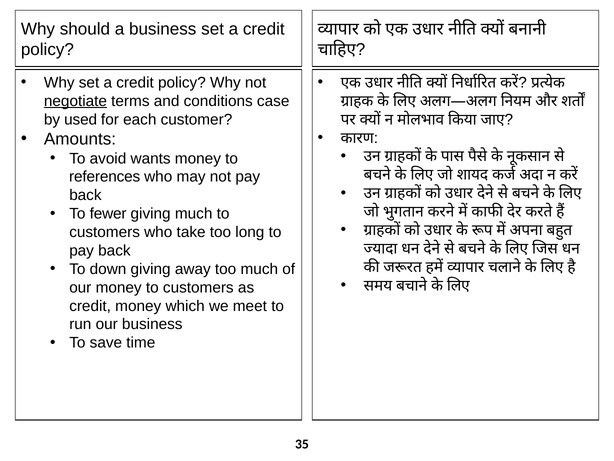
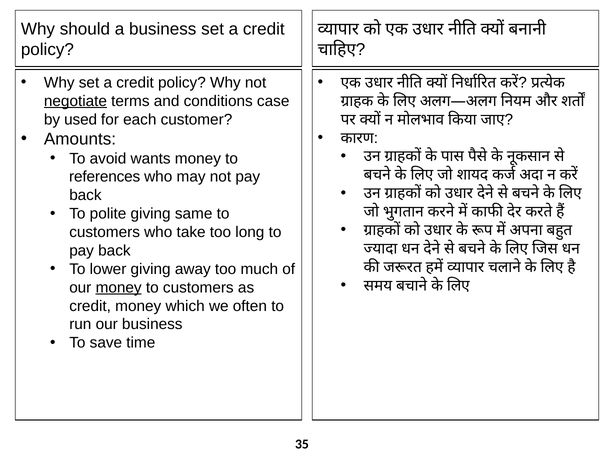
fewer: fewer -> polite
giving much: much -> same
down: down -> lower
money at (119, 287) underline: none -> present
meet: meet -> often
